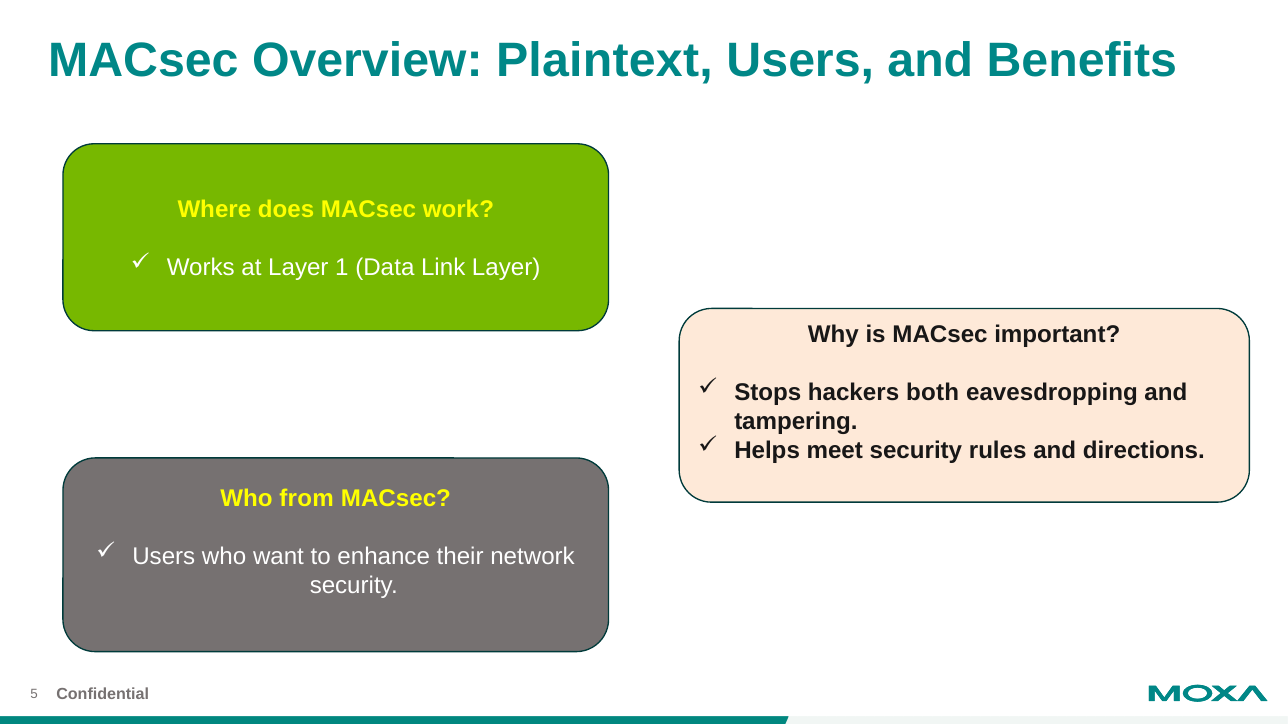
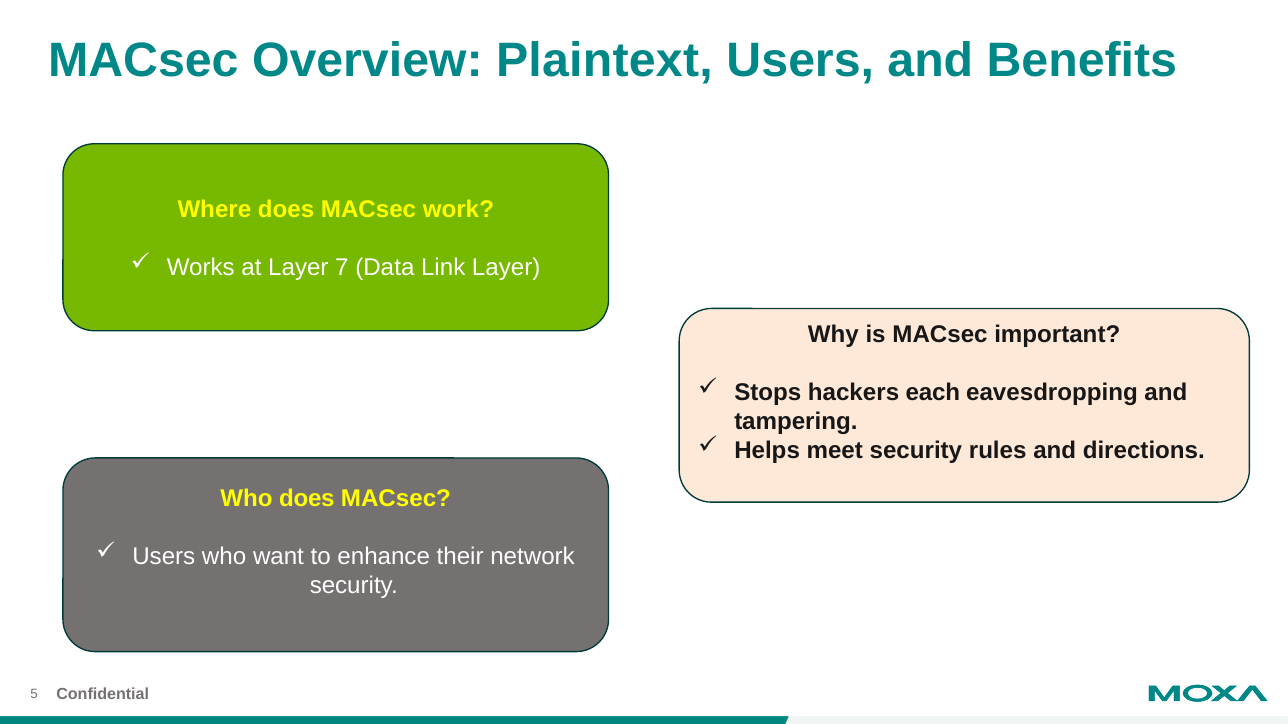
1: 1 -> 7
both: both -> each
Who from: from -> does
